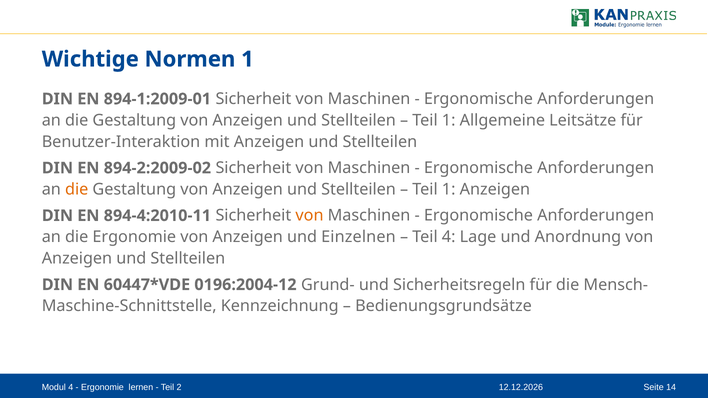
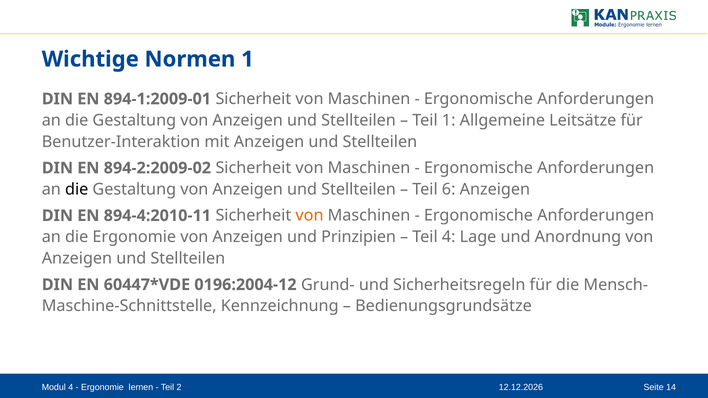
die at (77, 190) colour: orange -> black
1 at (449, 190): 1 -> 6
Einzelnen: Einzelnen -> Prinzipien
